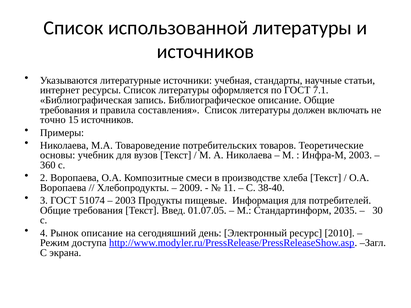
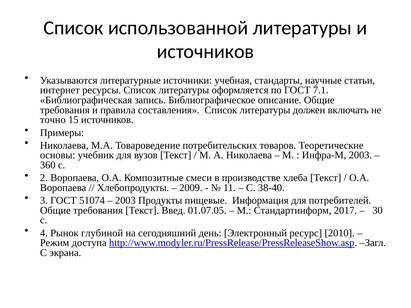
2035: 2035 -> 2017
Рынок описание: описание -> глубиной
